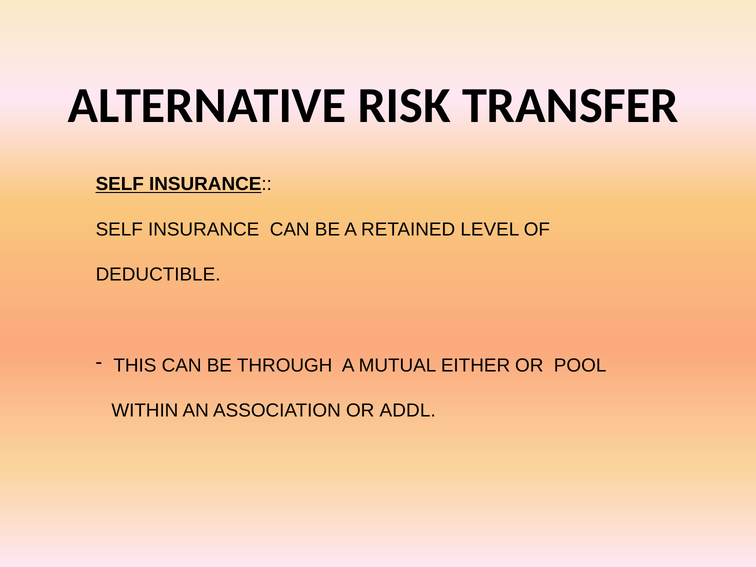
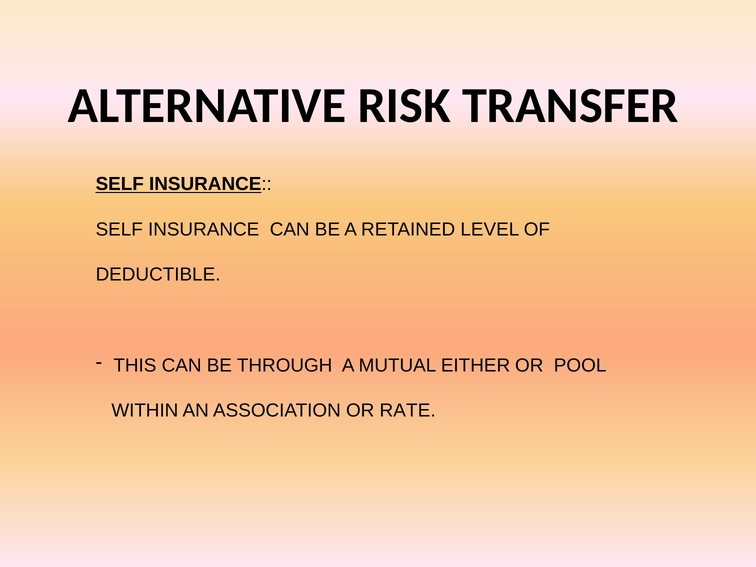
ADDL: ADDL -> RATE
